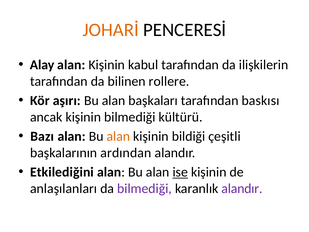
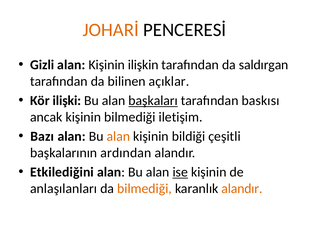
Alay: Alay -> Gizli
kabul: kabul -> ilişkin
ilişkilerin: ilişkilerin -> saldırgan
rollere: rollere -> açıklar
aşırı: aşırı -> ilişki
başkaları underline: none -> present
kültürü: kültürü -> iletişim
bilmediği at (145, 188) colour: purple -> orange
alandır at (242, 188) colour: purple -> orange
